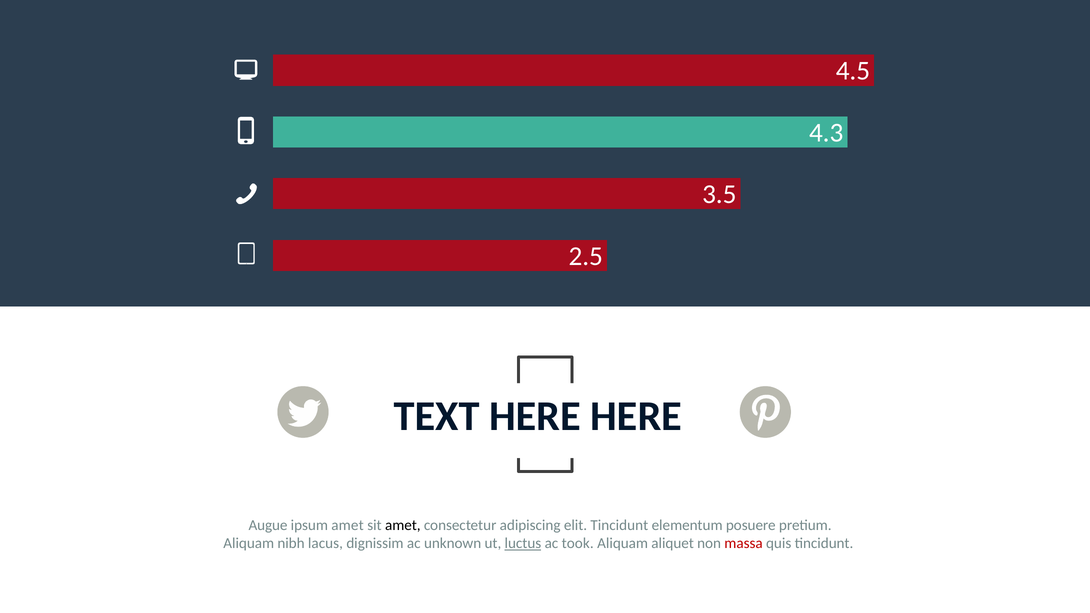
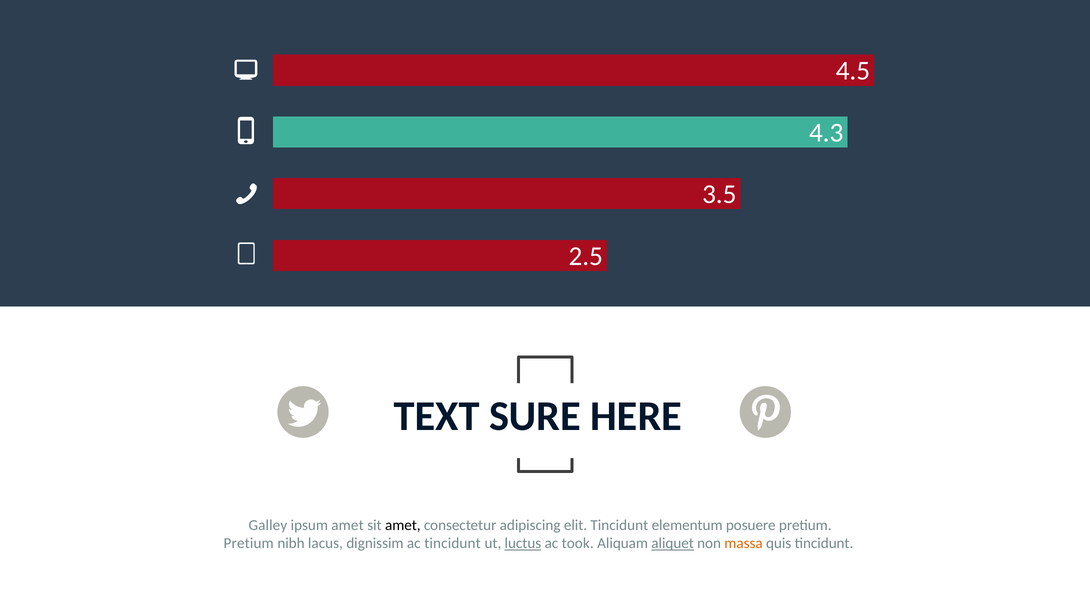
TEXT HERE: HERE -> SURE
Augue: Augue -> Galley
Aliquam at (249, 543): Aliquam -> Pretium
ac unknown: unknown -> tincidunt
aliquet underline: none -> present
massa colour: red -> orange
